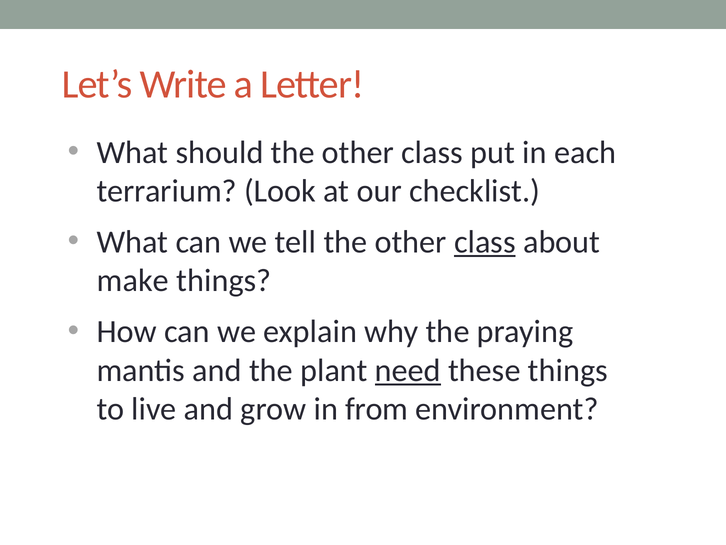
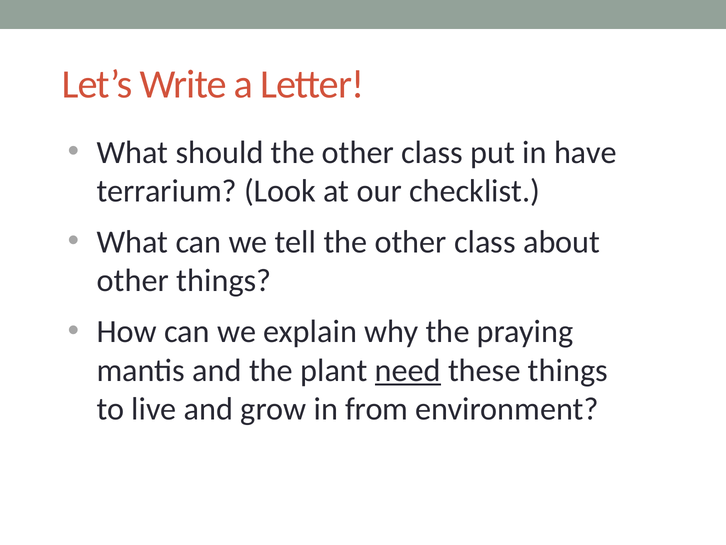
each: each -> have
class at (485, 242) underline: present -> none
make at (133, 281): make -> other
